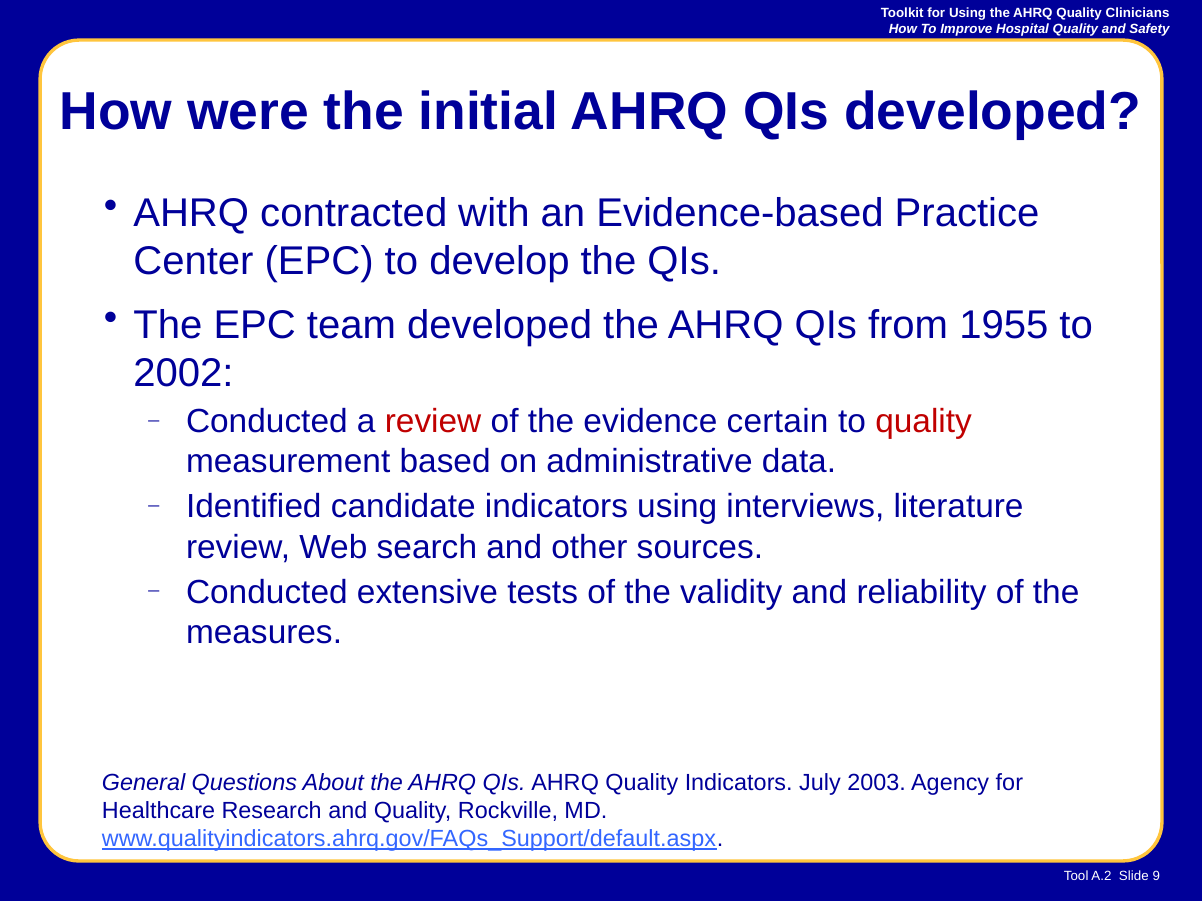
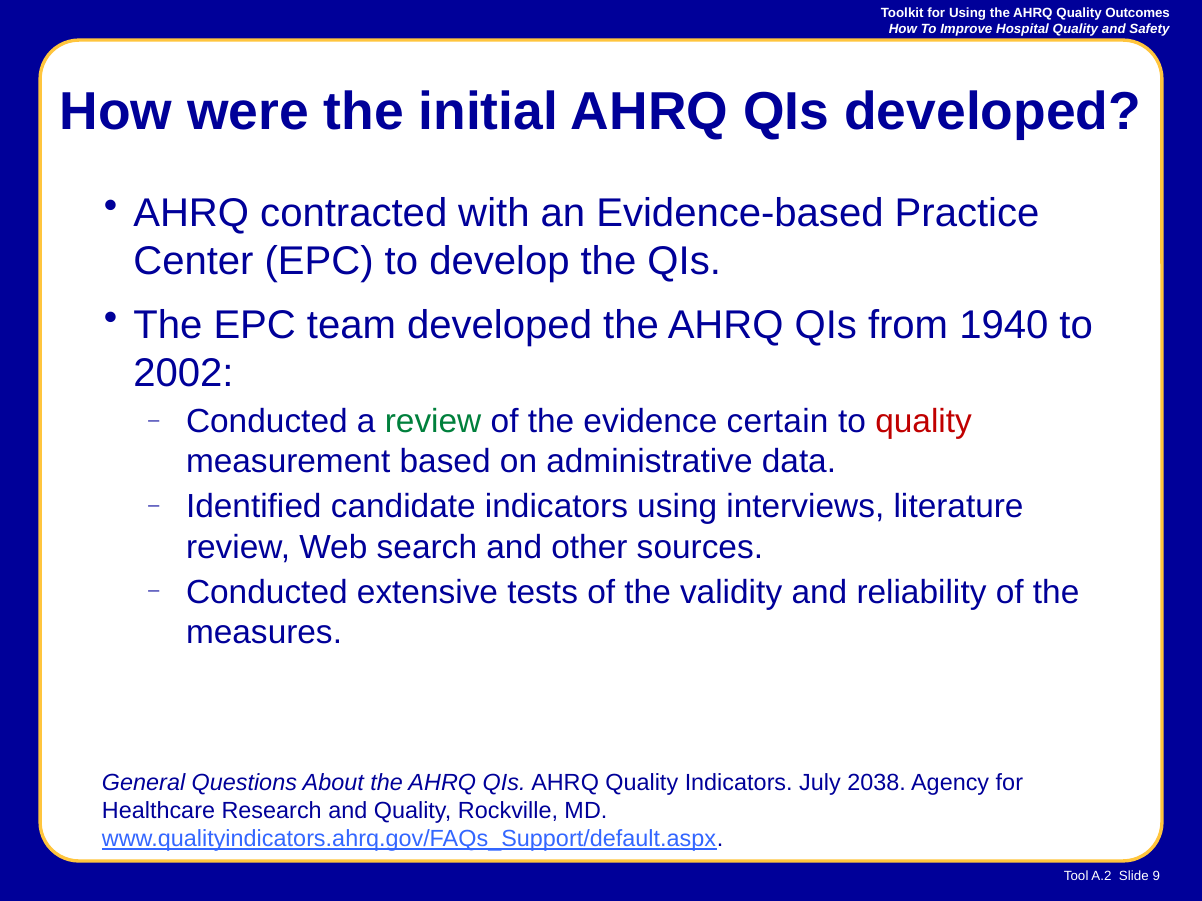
Clinicians: Clinicians -> Outcomes
1955: 1955 -> 1940
review at (433, 422) colour: red -> green
2003: 2003 -> 2038
